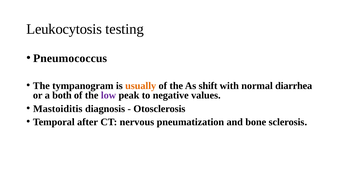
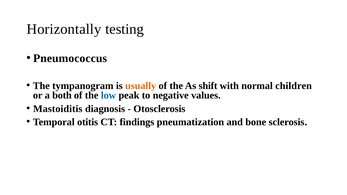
Leukocytosis: Leukocytosis -> Horizontally
diarrhea: diarrhea -> children
low colour: purple -> blue
after: after -> otitis
nervous: nervous -> findings
